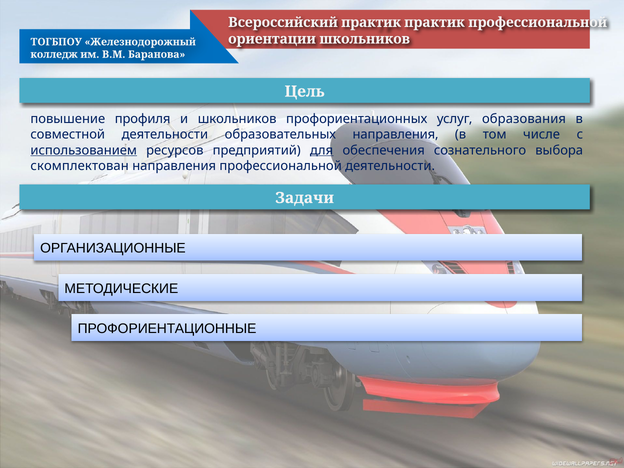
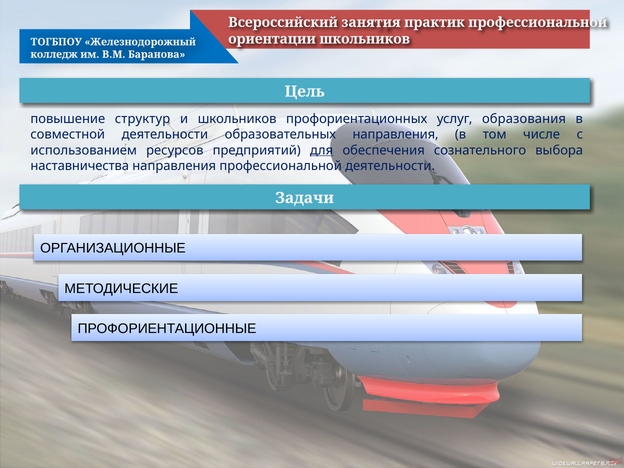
Всероссийский практик: практик -> занятия
профиля: профиля -> структур
использованием underline: present -> none
скомплектован: скомплектован -> наставничества
